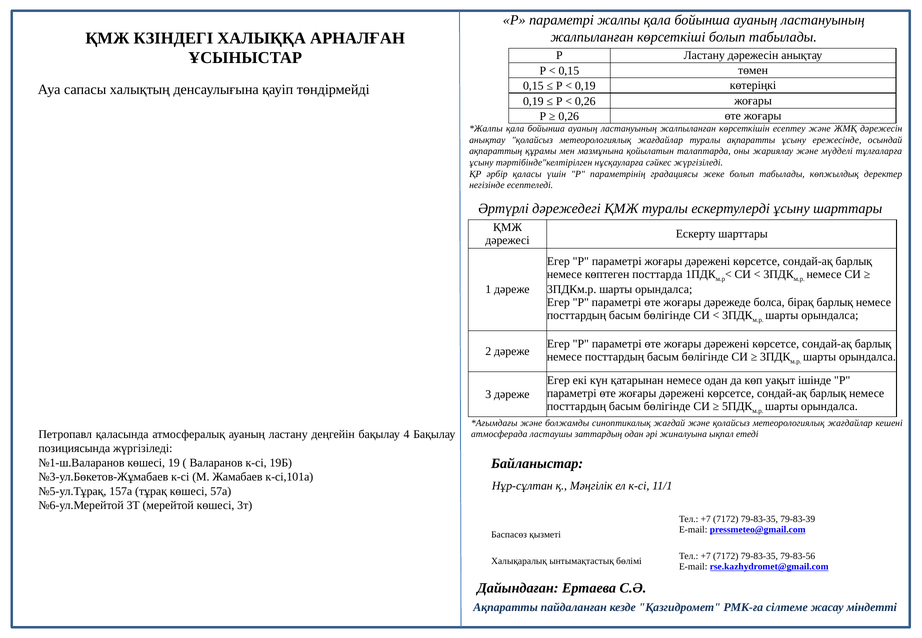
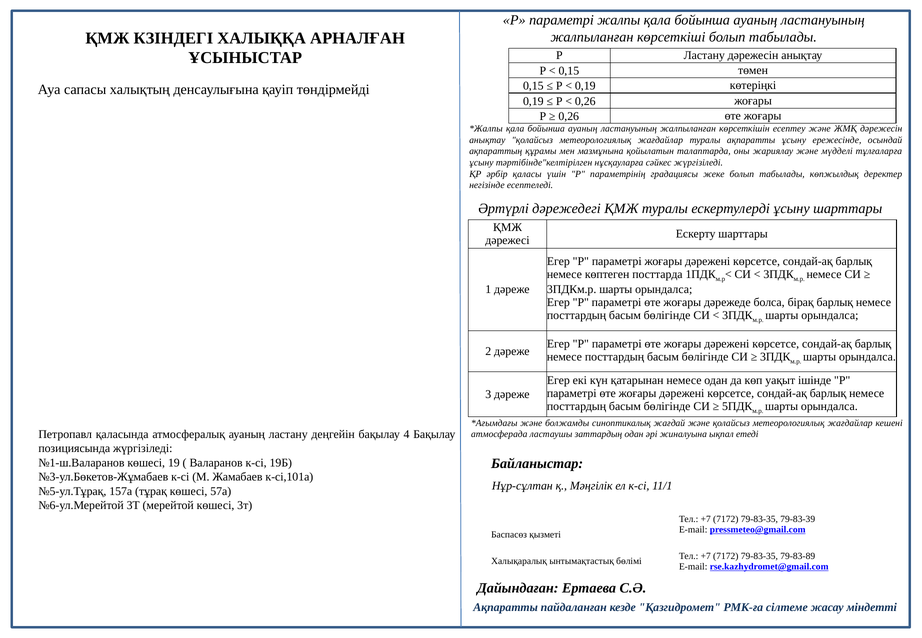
79-83-56: 79-83-56 -> 79-83-89
